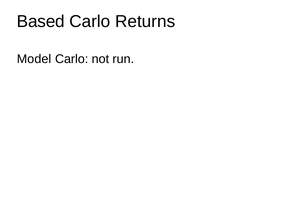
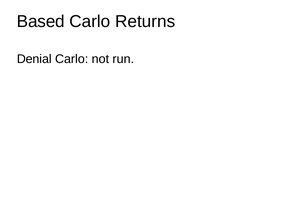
Model: Model -> Denial
